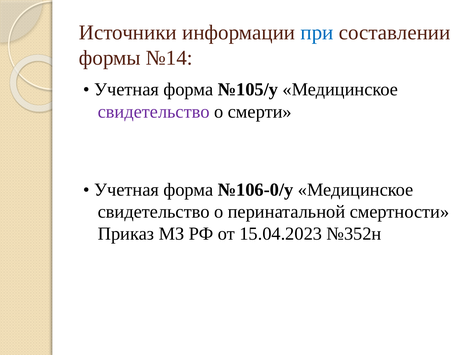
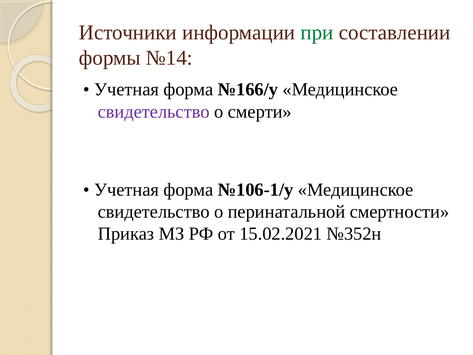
при colour: blue -> green
№105/у: №105/у -> №166/у
№106-0/у: №106-0/у -> №106-1/у
15.04.2023: 15.04.2023 -> 15.02.2021
